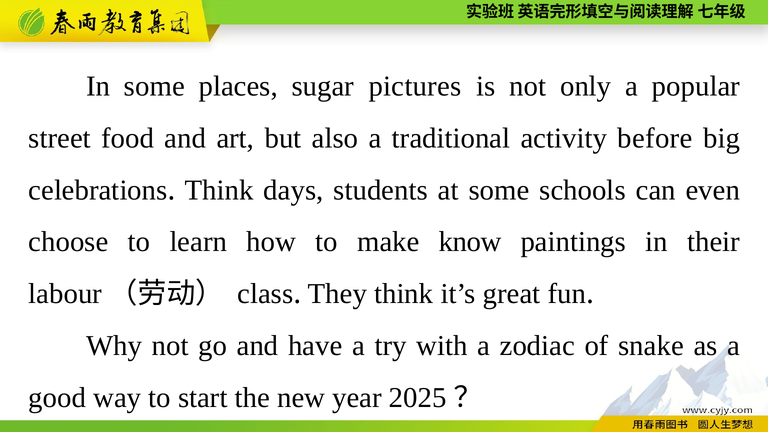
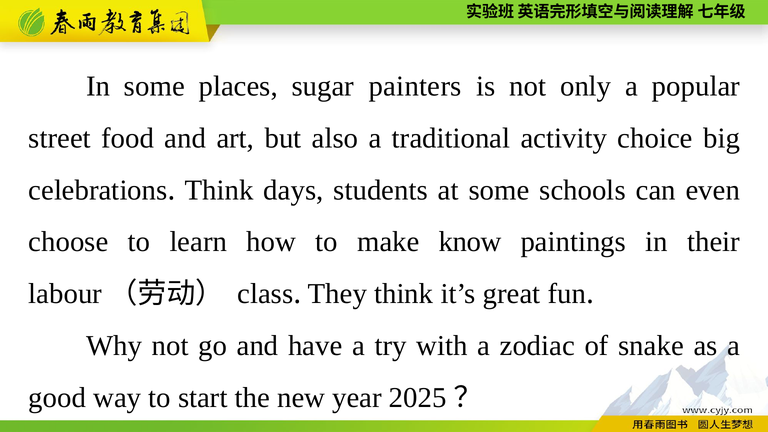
pictures: pictures -> painters
before: before -> choice
